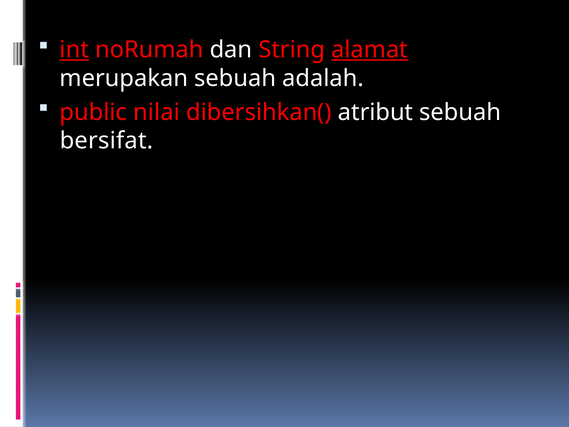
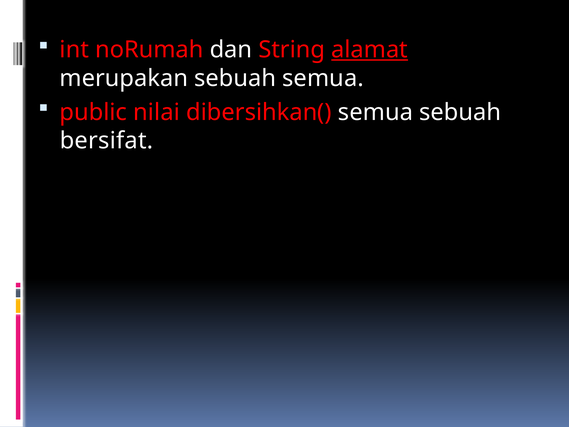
int underline: present -> none
sebuah adalah: adalah -> semua
dibersihkan( atribut: atribut -> semua
